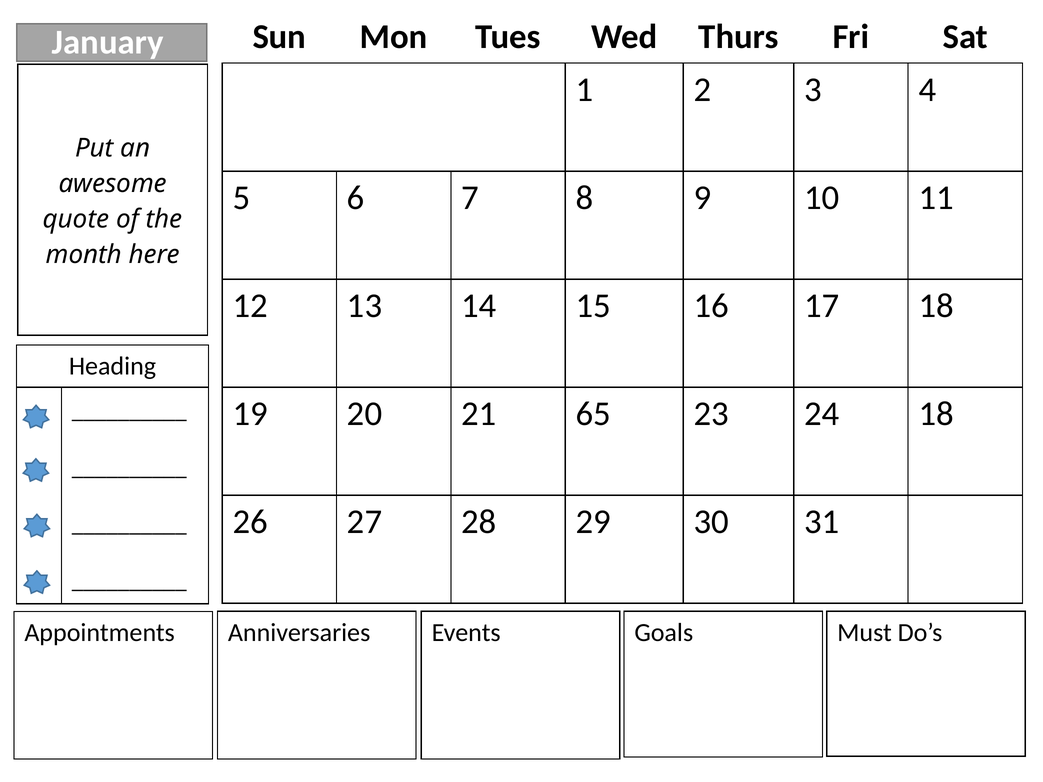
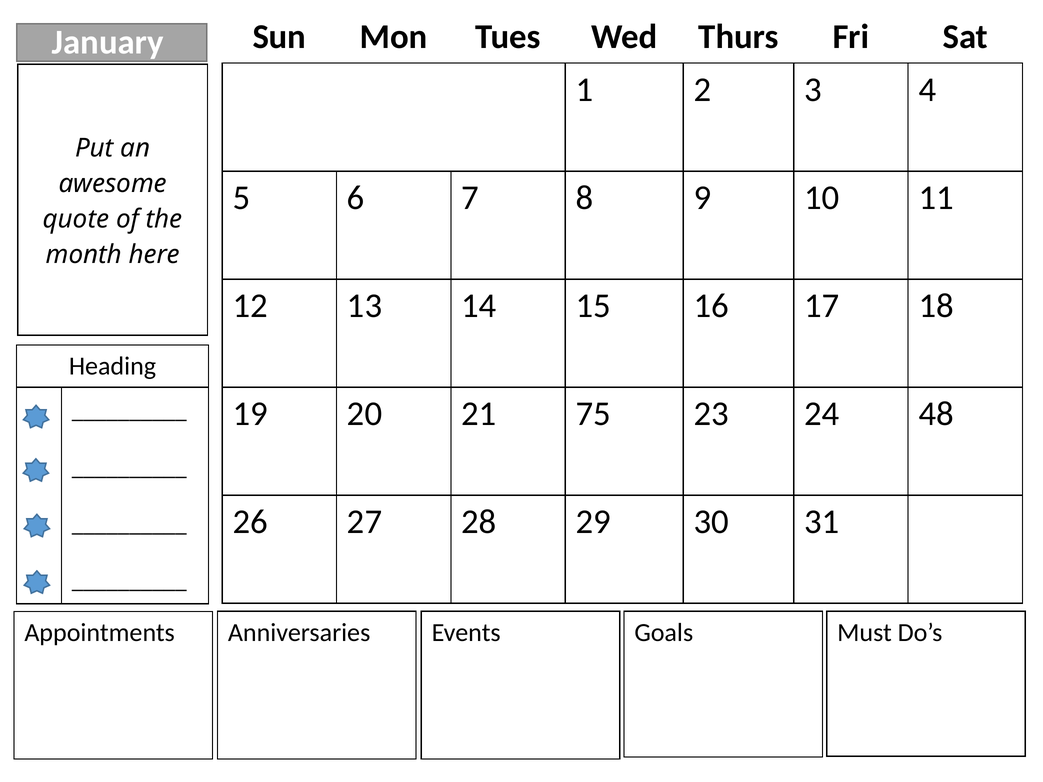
65: 65 -> 75
24 18: 18 -> 48
